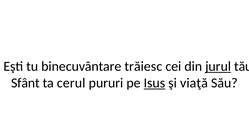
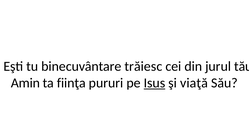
jurul underline: present -> none
Sfânt: Sfânt -> Amin
cerul: cerul -> fiinţa
